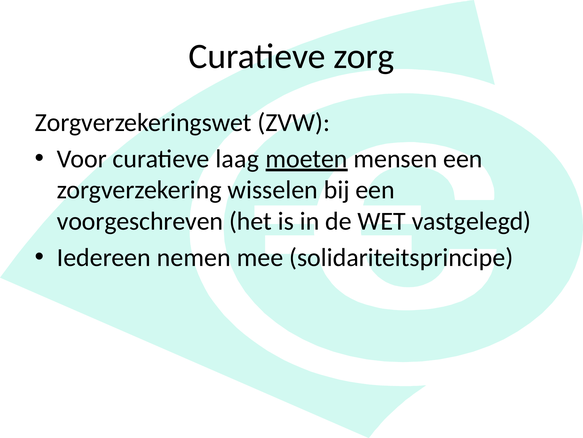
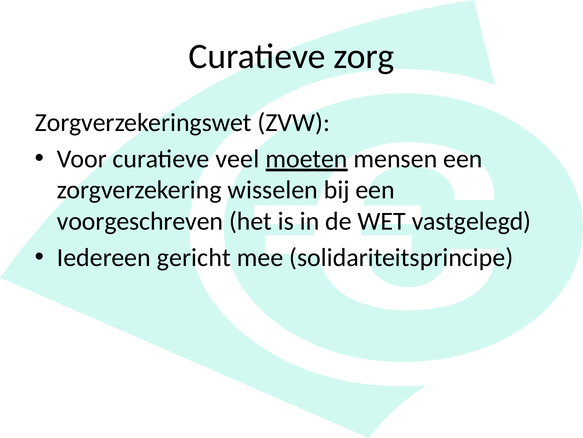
laag: laag -> veel
nemen: nemen -> gericht
